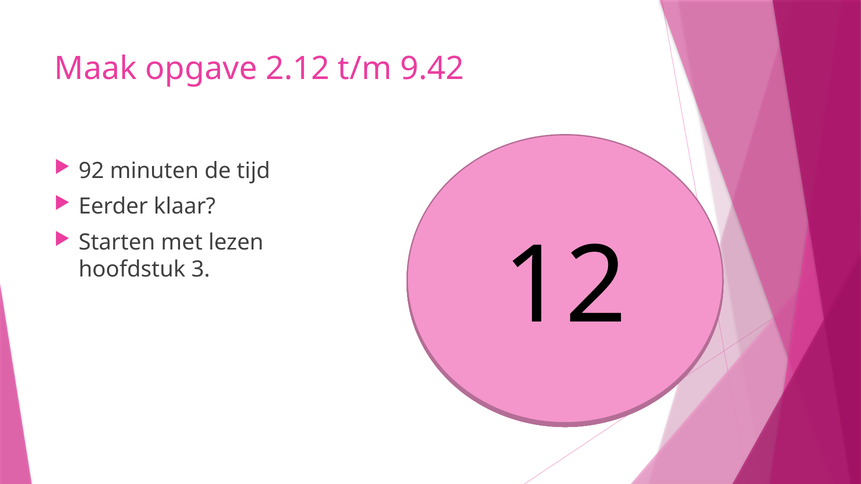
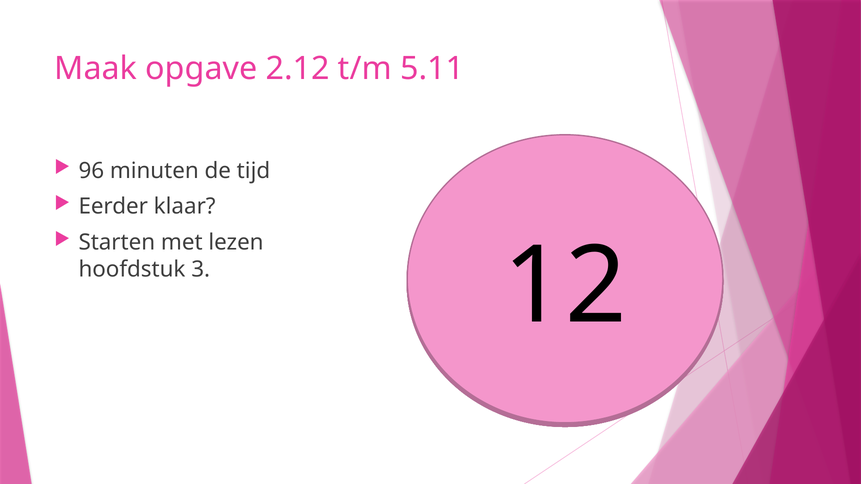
9.42: 9.42 -> 5.11
92: 92 -> 96
